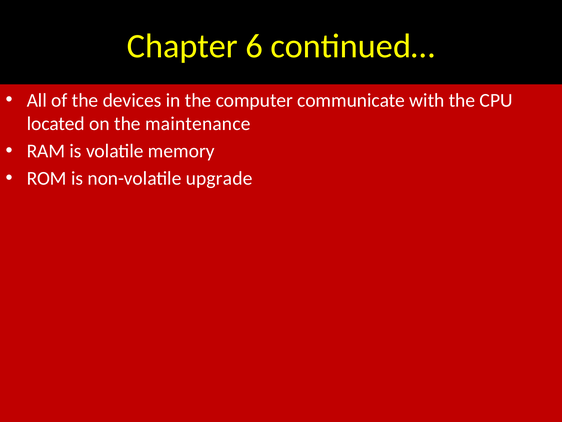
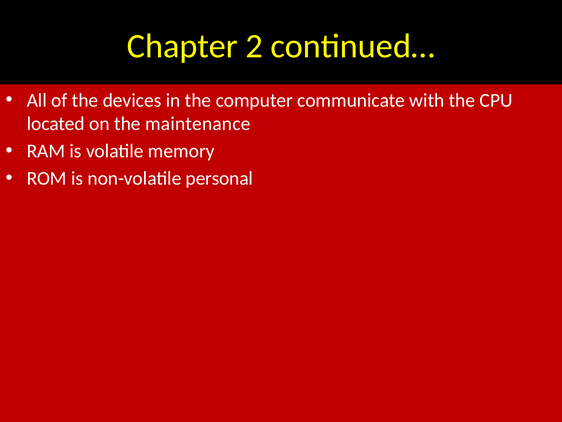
6: 6 -> 2
upgrade: upgrade -> personal
